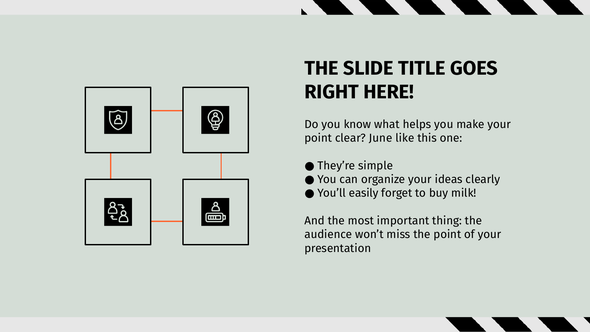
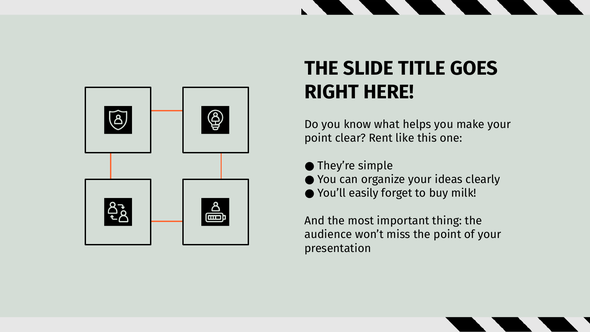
June: June -> Rent
